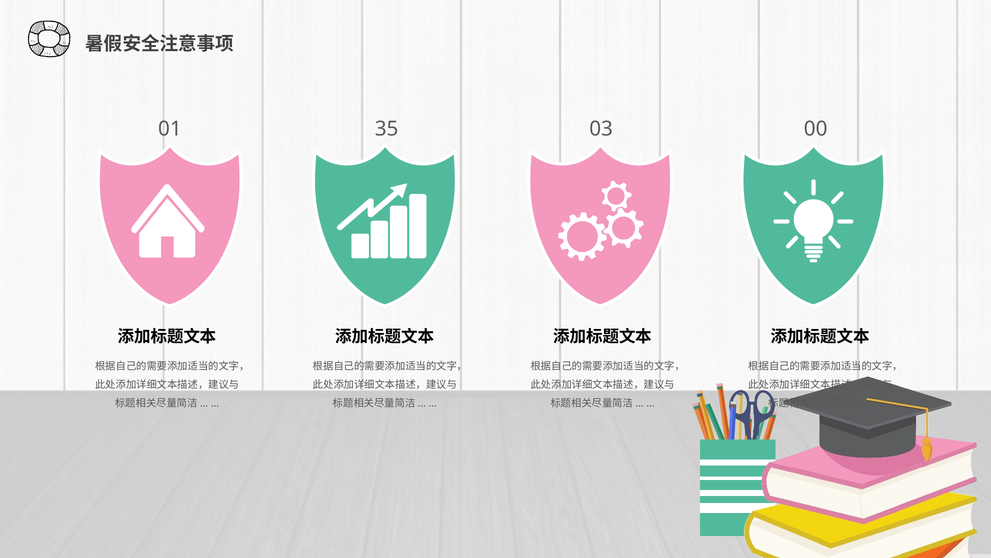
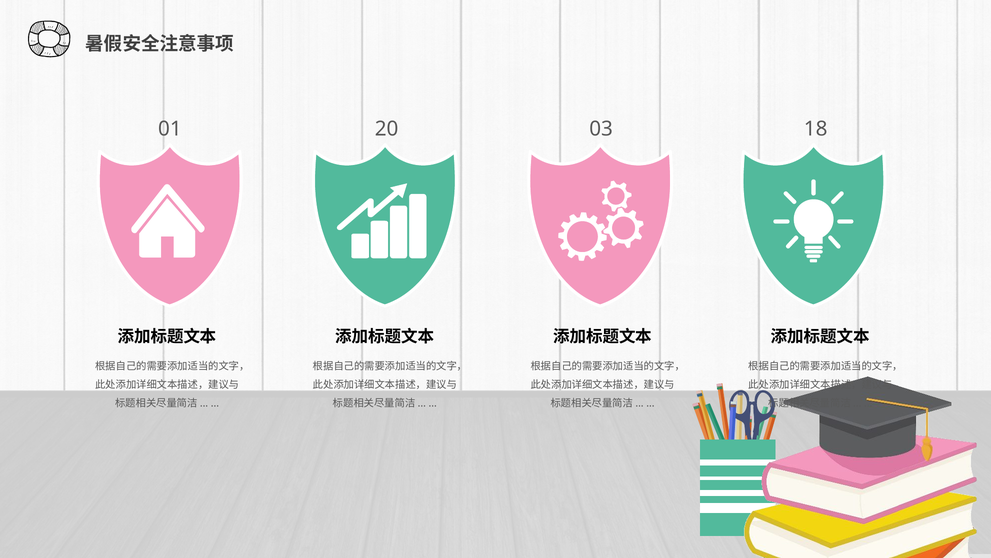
35: 35 -> 20
00: 00 -> 18
